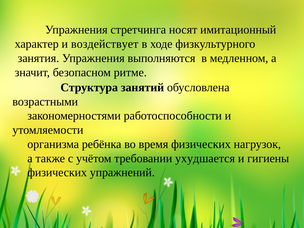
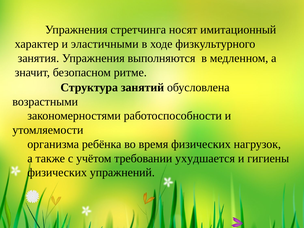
воздействует: воздействует -> эластичными
